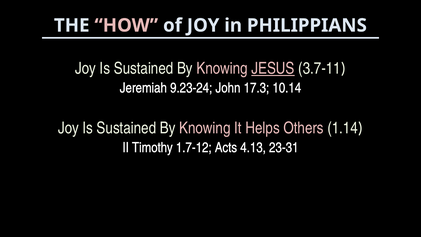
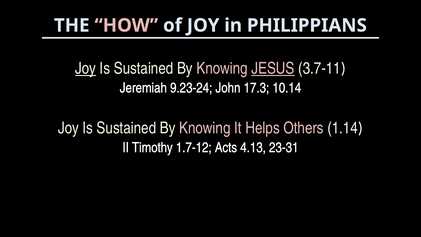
Joy at (86, 68) underline: none -> present
